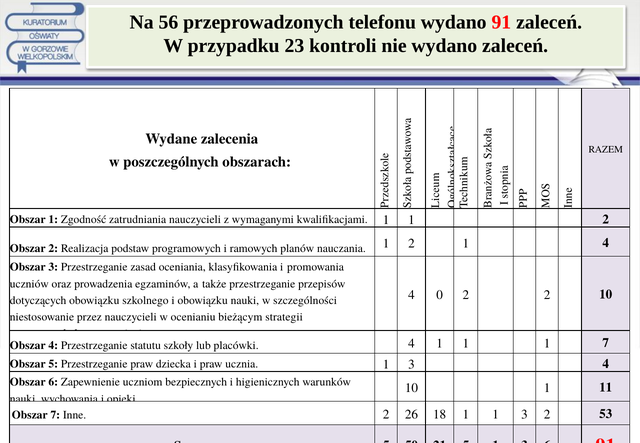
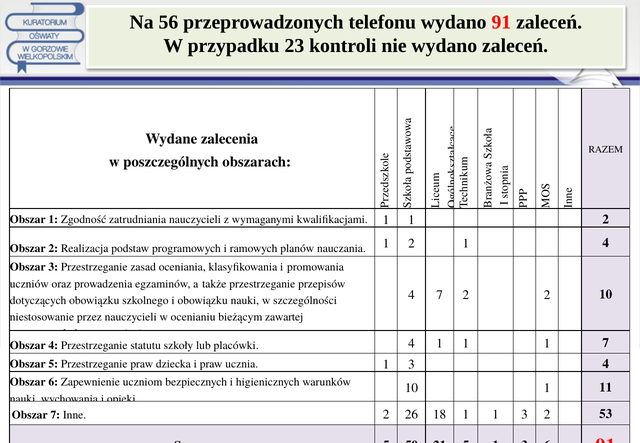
4 0: 0 -> 7
strategii: strategii -> zawartej
